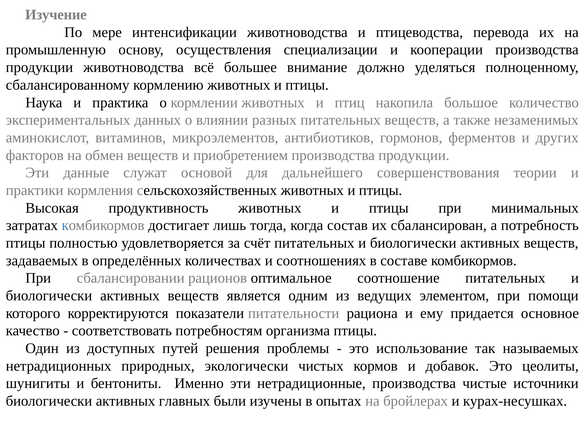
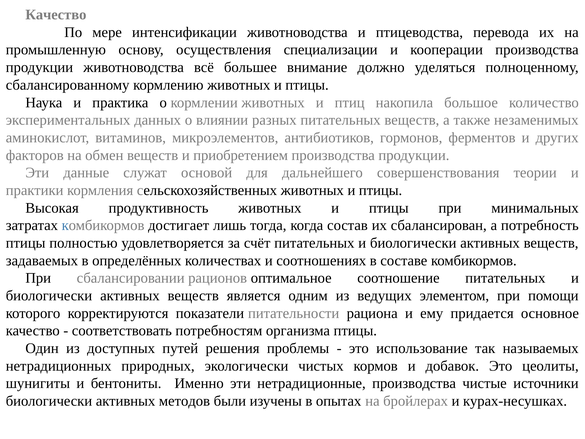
Изучение at (56, 15): Изучение -> Качество
главных: главных -> методов
